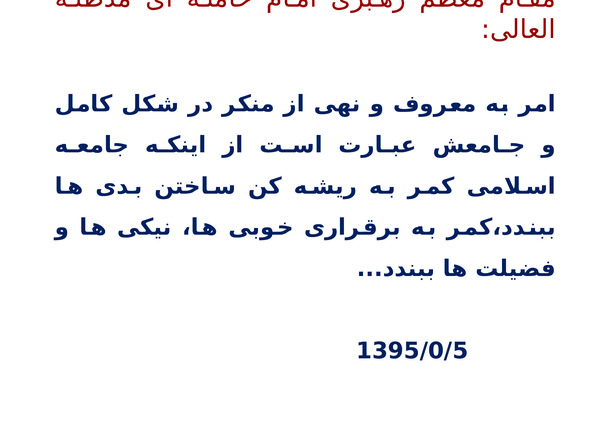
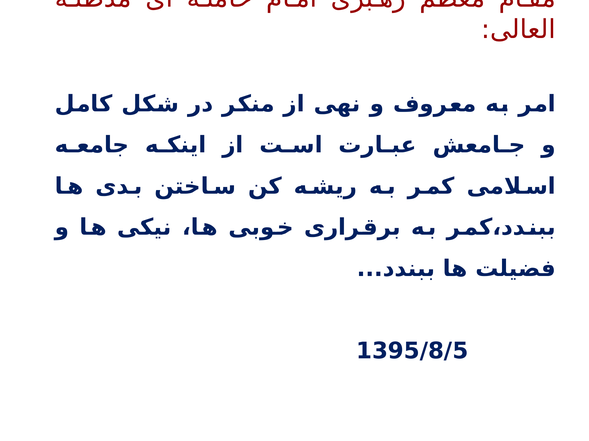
1395/0/5: 1395/0/5 -> 1395/8/5
